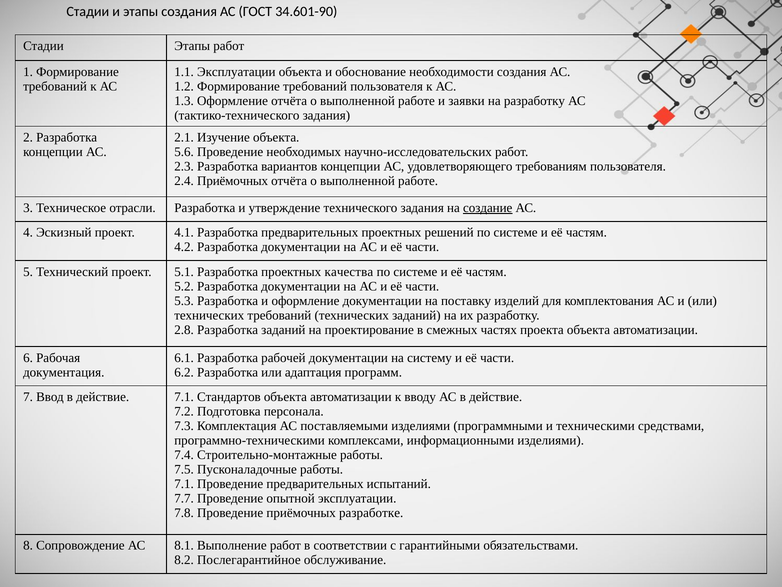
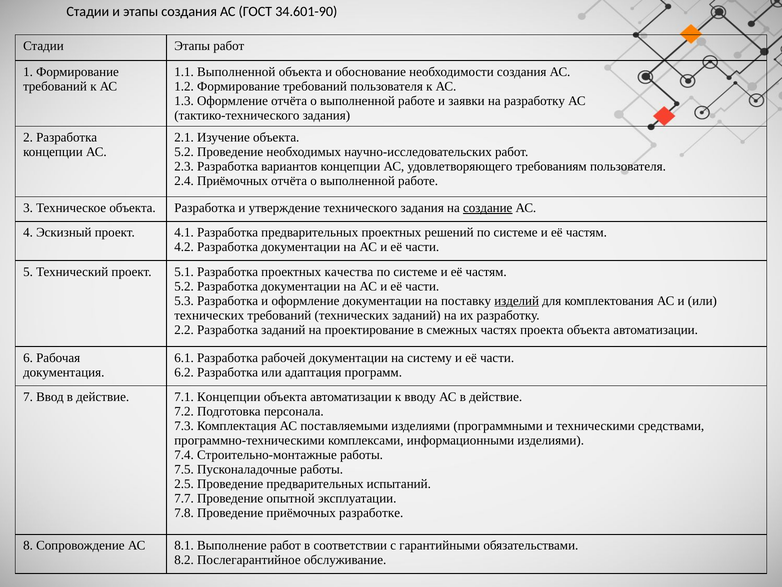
1.1 Эксплуатации: Эксплуатации -> Выполненной
5.6 at (184, 152): 5.6 -> 5.2
Техническое отрасли: отрасли -> объекта
изделий underline: none -> present
2.8: 2.8 -> 2.2
7.1 Стандартов: Стандартов -> Концепции
7.1 at (184, 483): 7.1 -> 2.5
